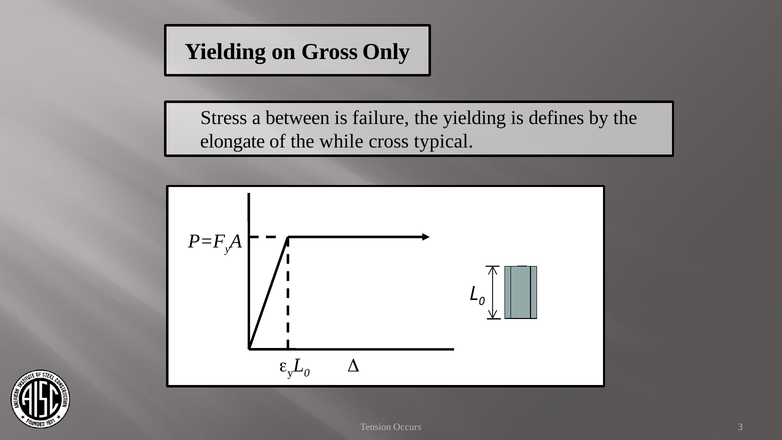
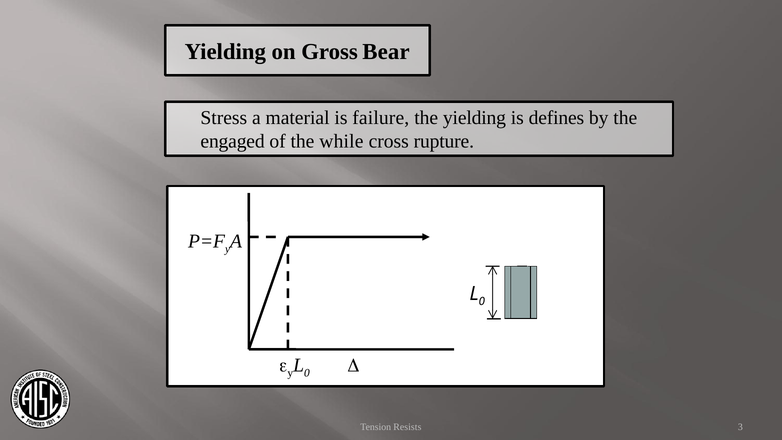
Only: Only -> Bear
between: between -> material
elongate: elongate -> engaged
typical: typical -> rupture
Occurs: Occurs -> Resists
